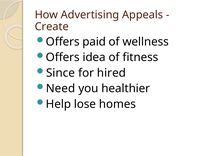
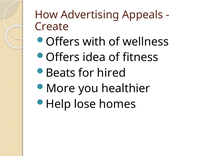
paid: paid -> with
Since: Since -> Beats
Need: Need -> More
